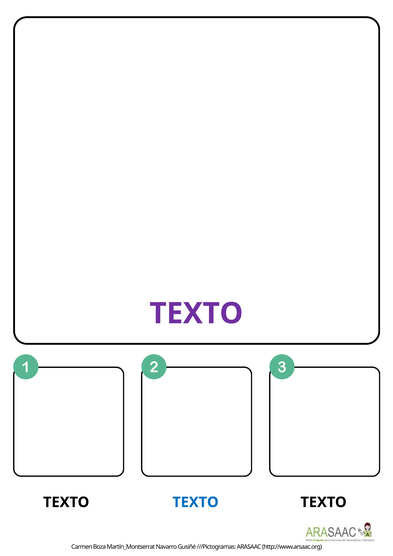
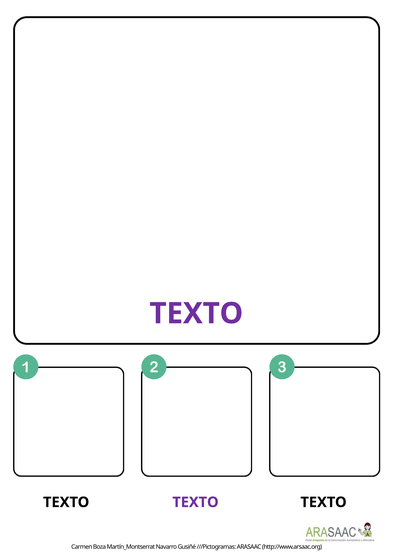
TEXTO at (195, 502) colour: blue -> purple
